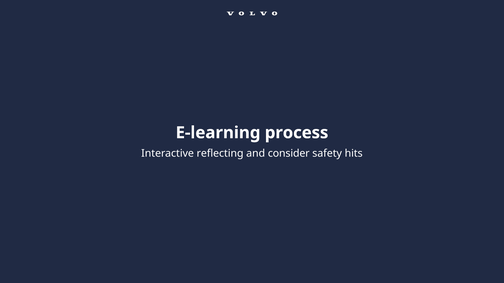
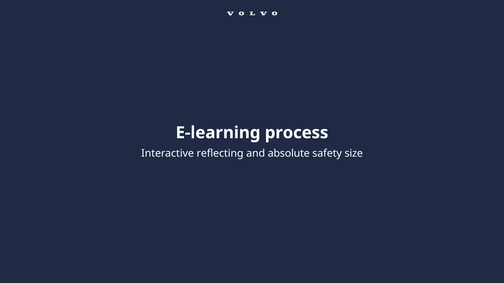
consider: consider -> absolute
hits: hits -> size
